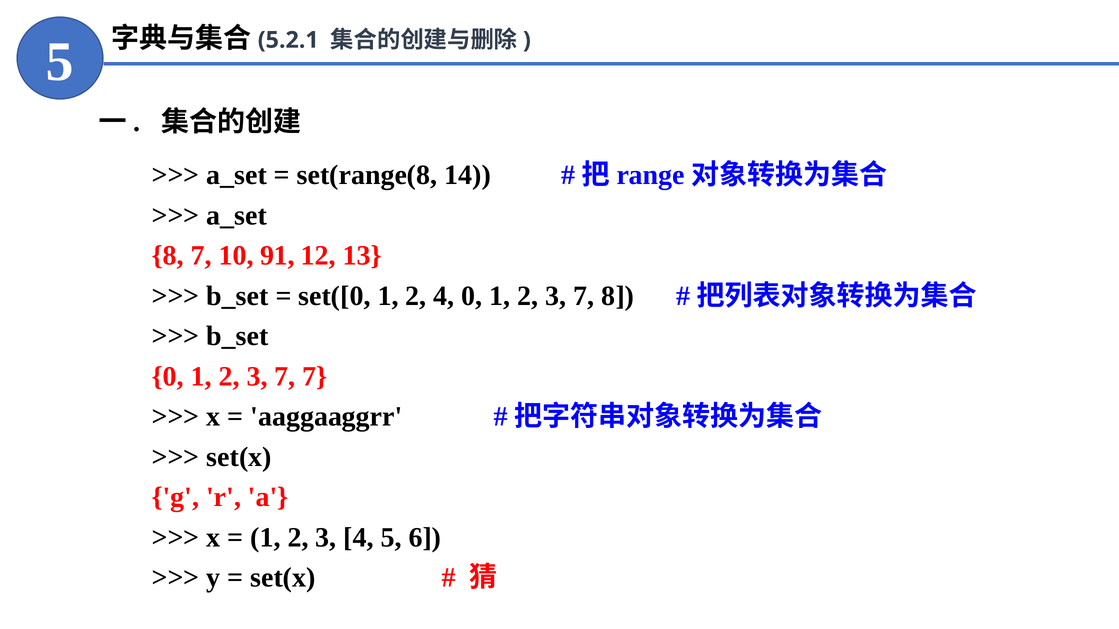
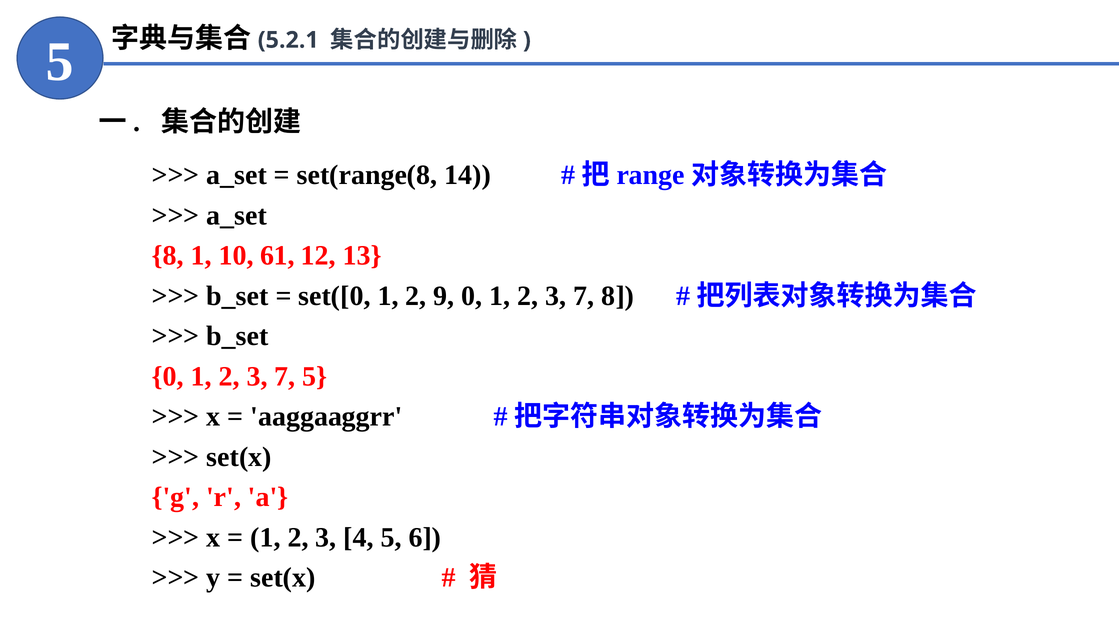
8 7: 7 -> 1
91: 91 -> 61
2 4: 4 -> 9
7 7: 7 -> 5
